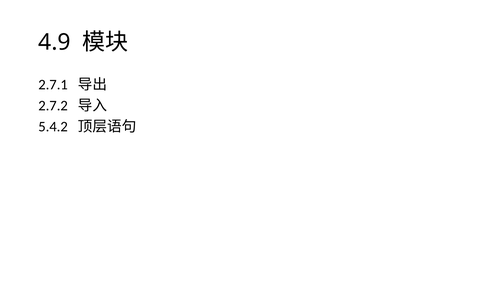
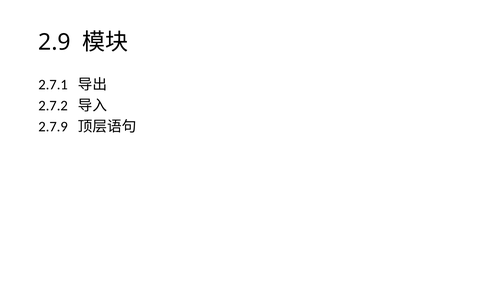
4.9: 4.9 -> 2.9
5.4.2: 5.4.2 -> 2.7.9
